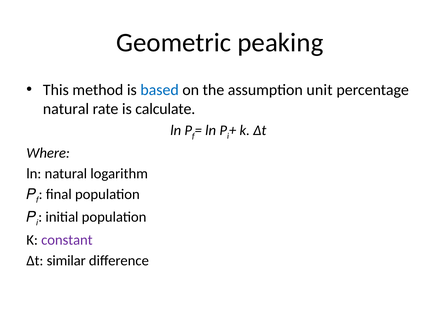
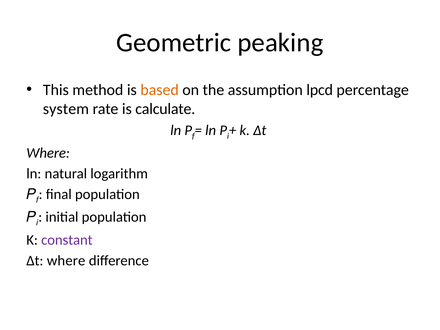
based colour: blue -> orange
unit: unit -> lpcd
natural at (66, 109): natural -> system
similar at (66, 261): similar -> where
